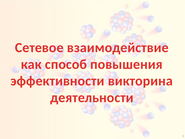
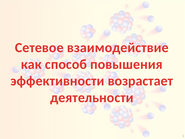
викторина: викторина -> возрастает
